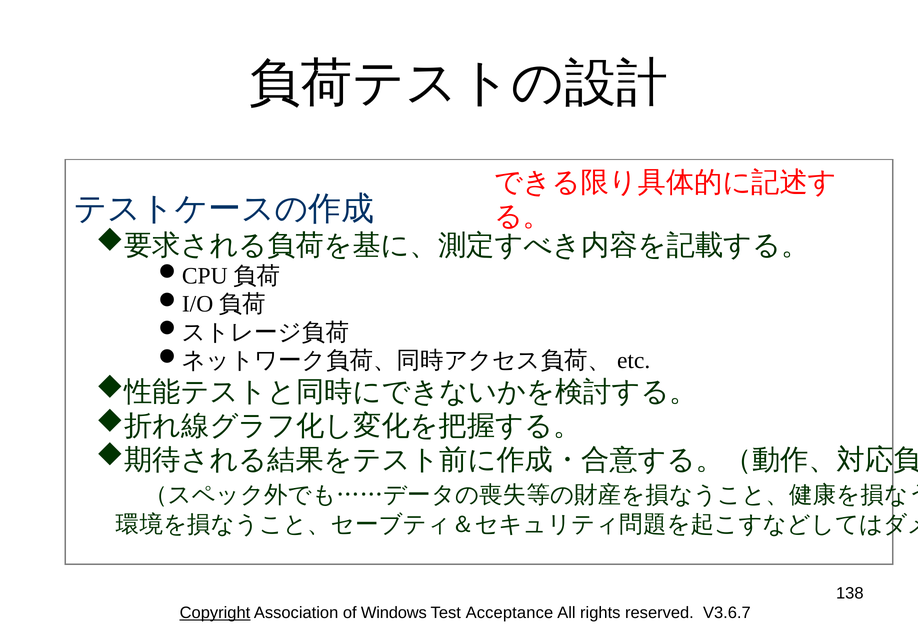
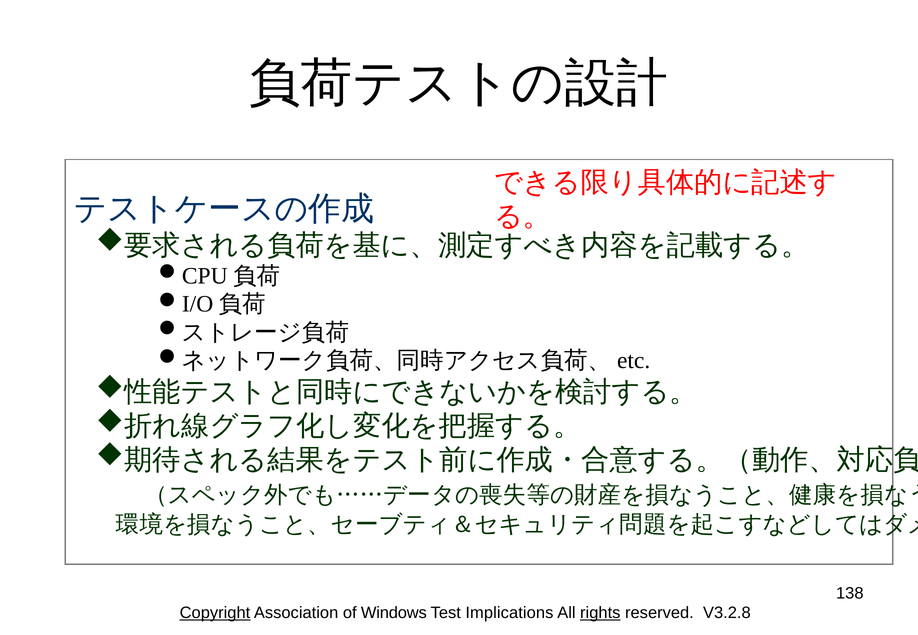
Acceptance: Acceptance -> Implications
rights underline: none -> present
V3.6.7: V3.6.7 -> V3.2.8
